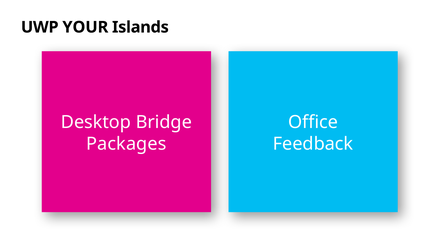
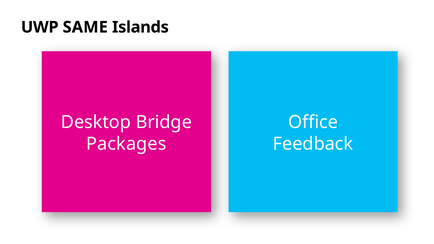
YOUR: YOUR -> SAME
